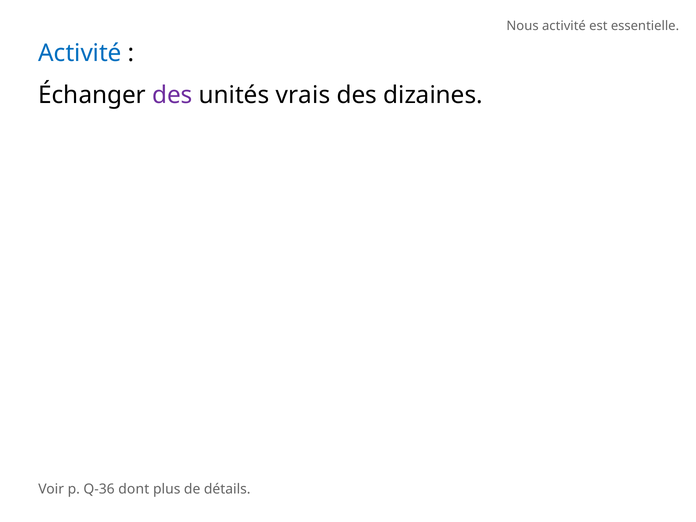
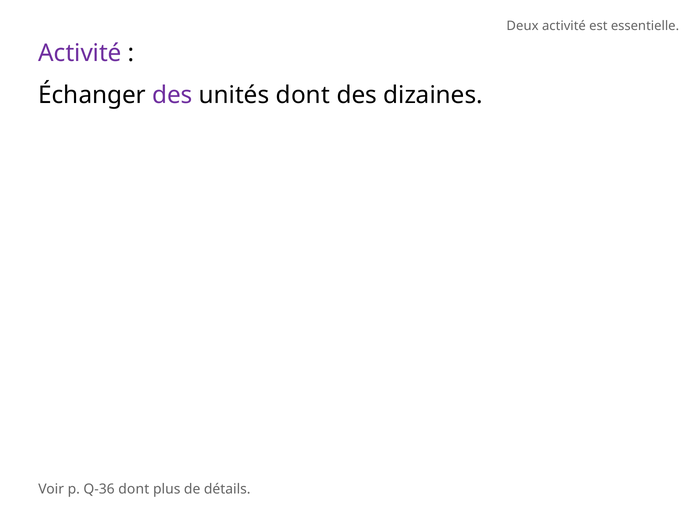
Nous: Nous -> Deux
Activité at (80, 53) colour: blue -> purple
unités vrais: vrais -> dont
